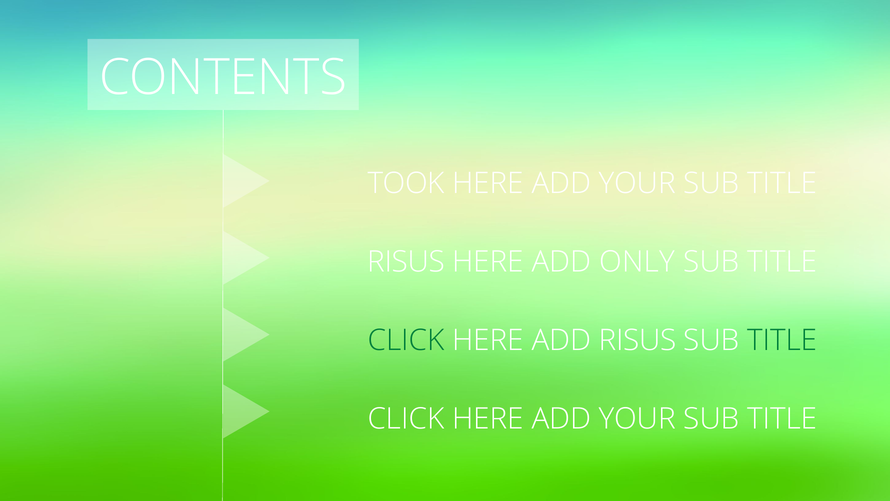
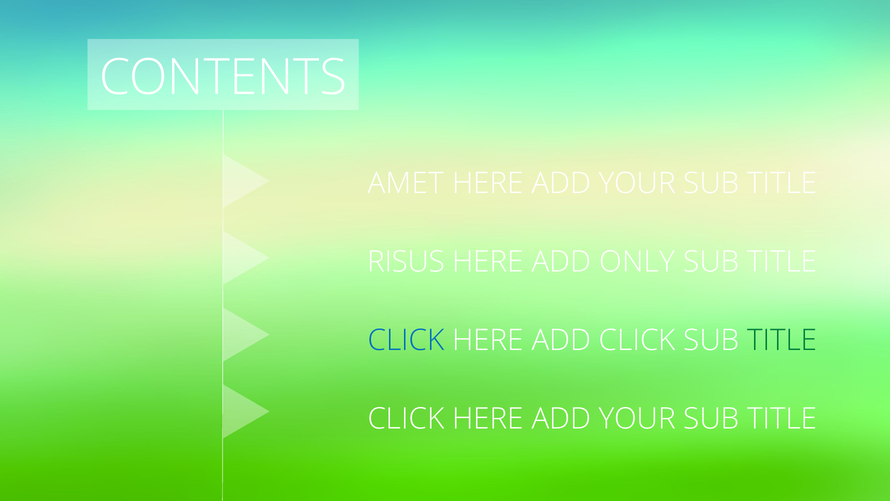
TOOK: TOOK -> AMET
CLICK at (406, 340) colour: green -> blue
ADD RISUS: RISUS -> CLICK
